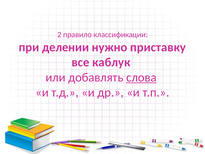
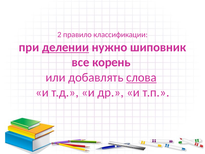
делении underline: none -> present
приставку: приставку -> шиповник
каблук: каблук -> корень
